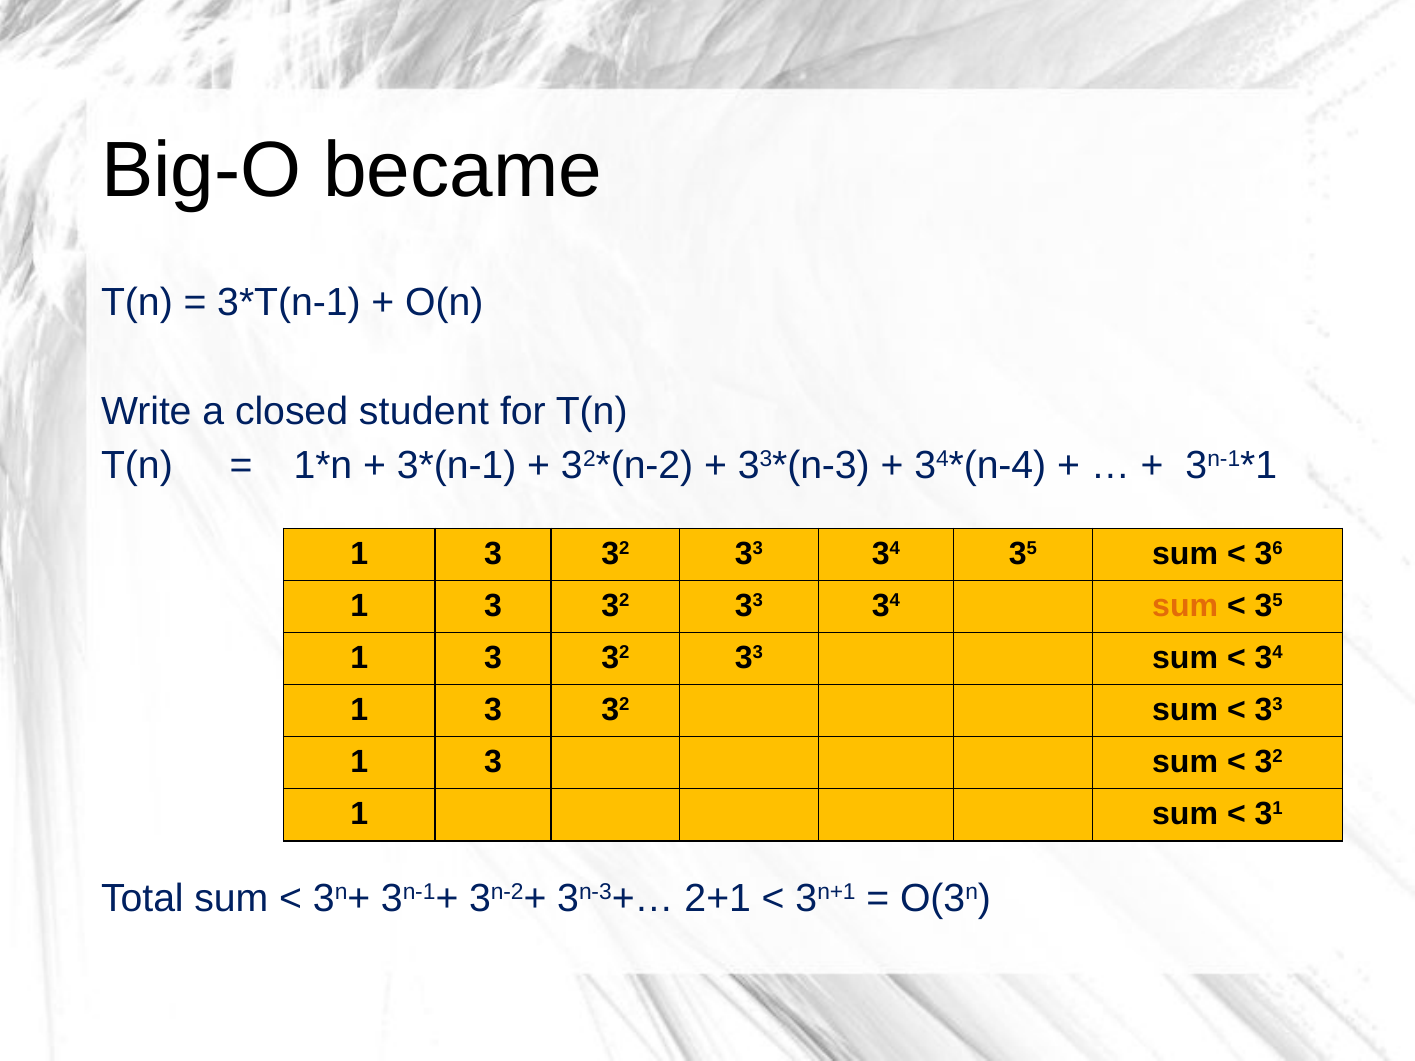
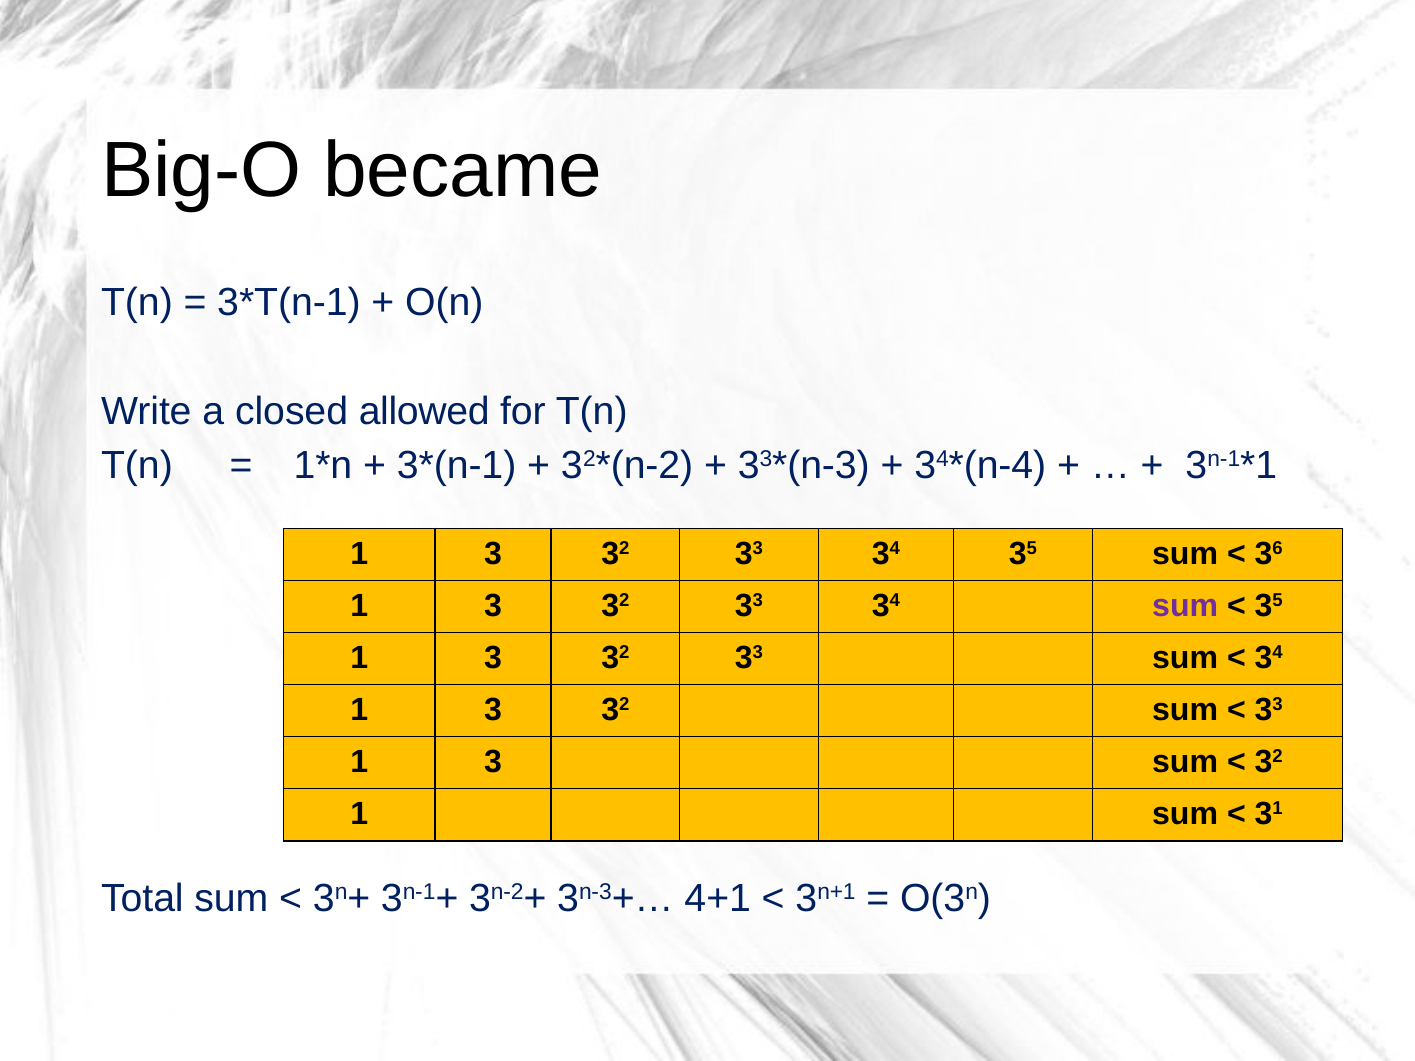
student: student -> allowed
sum at (1185, 606) colour: orange -> purple
2+1: 2+1 -> 4+1
